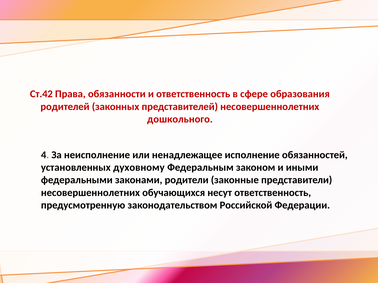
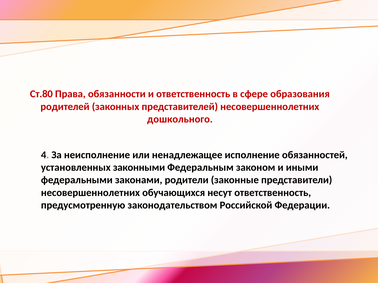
Ст.42: Ст.42 -> Ст.80
духовному: духовному -> законными
